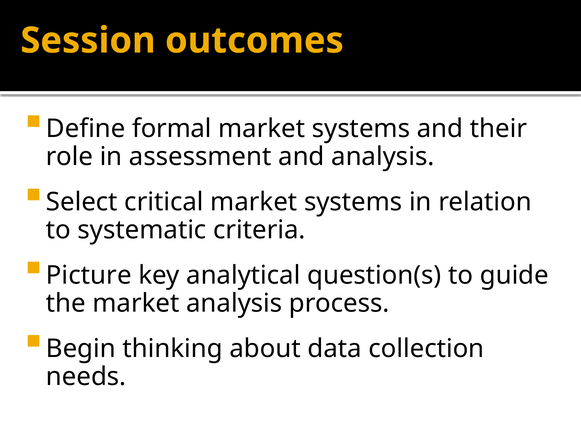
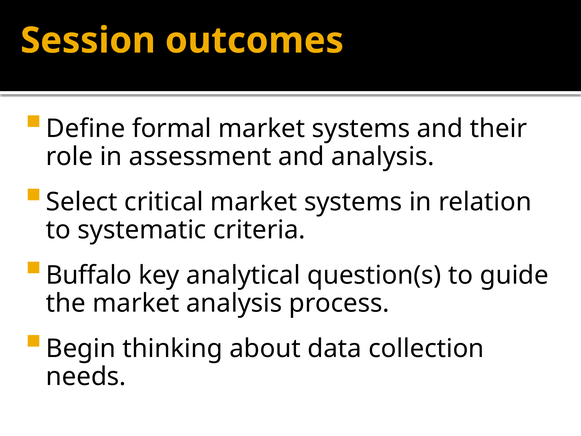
Picture: Picture -> Buffalo
